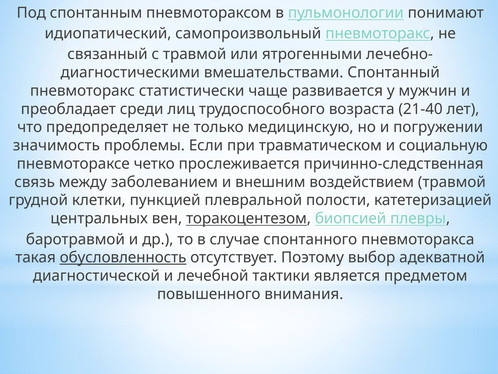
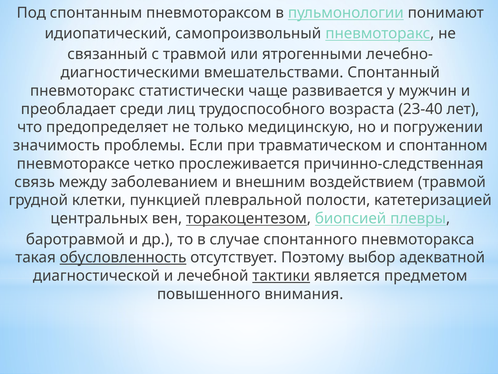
21-40: 21-40 -> 23-40
социальную: социальную -> спонтанном
тактики underline: none -> present
